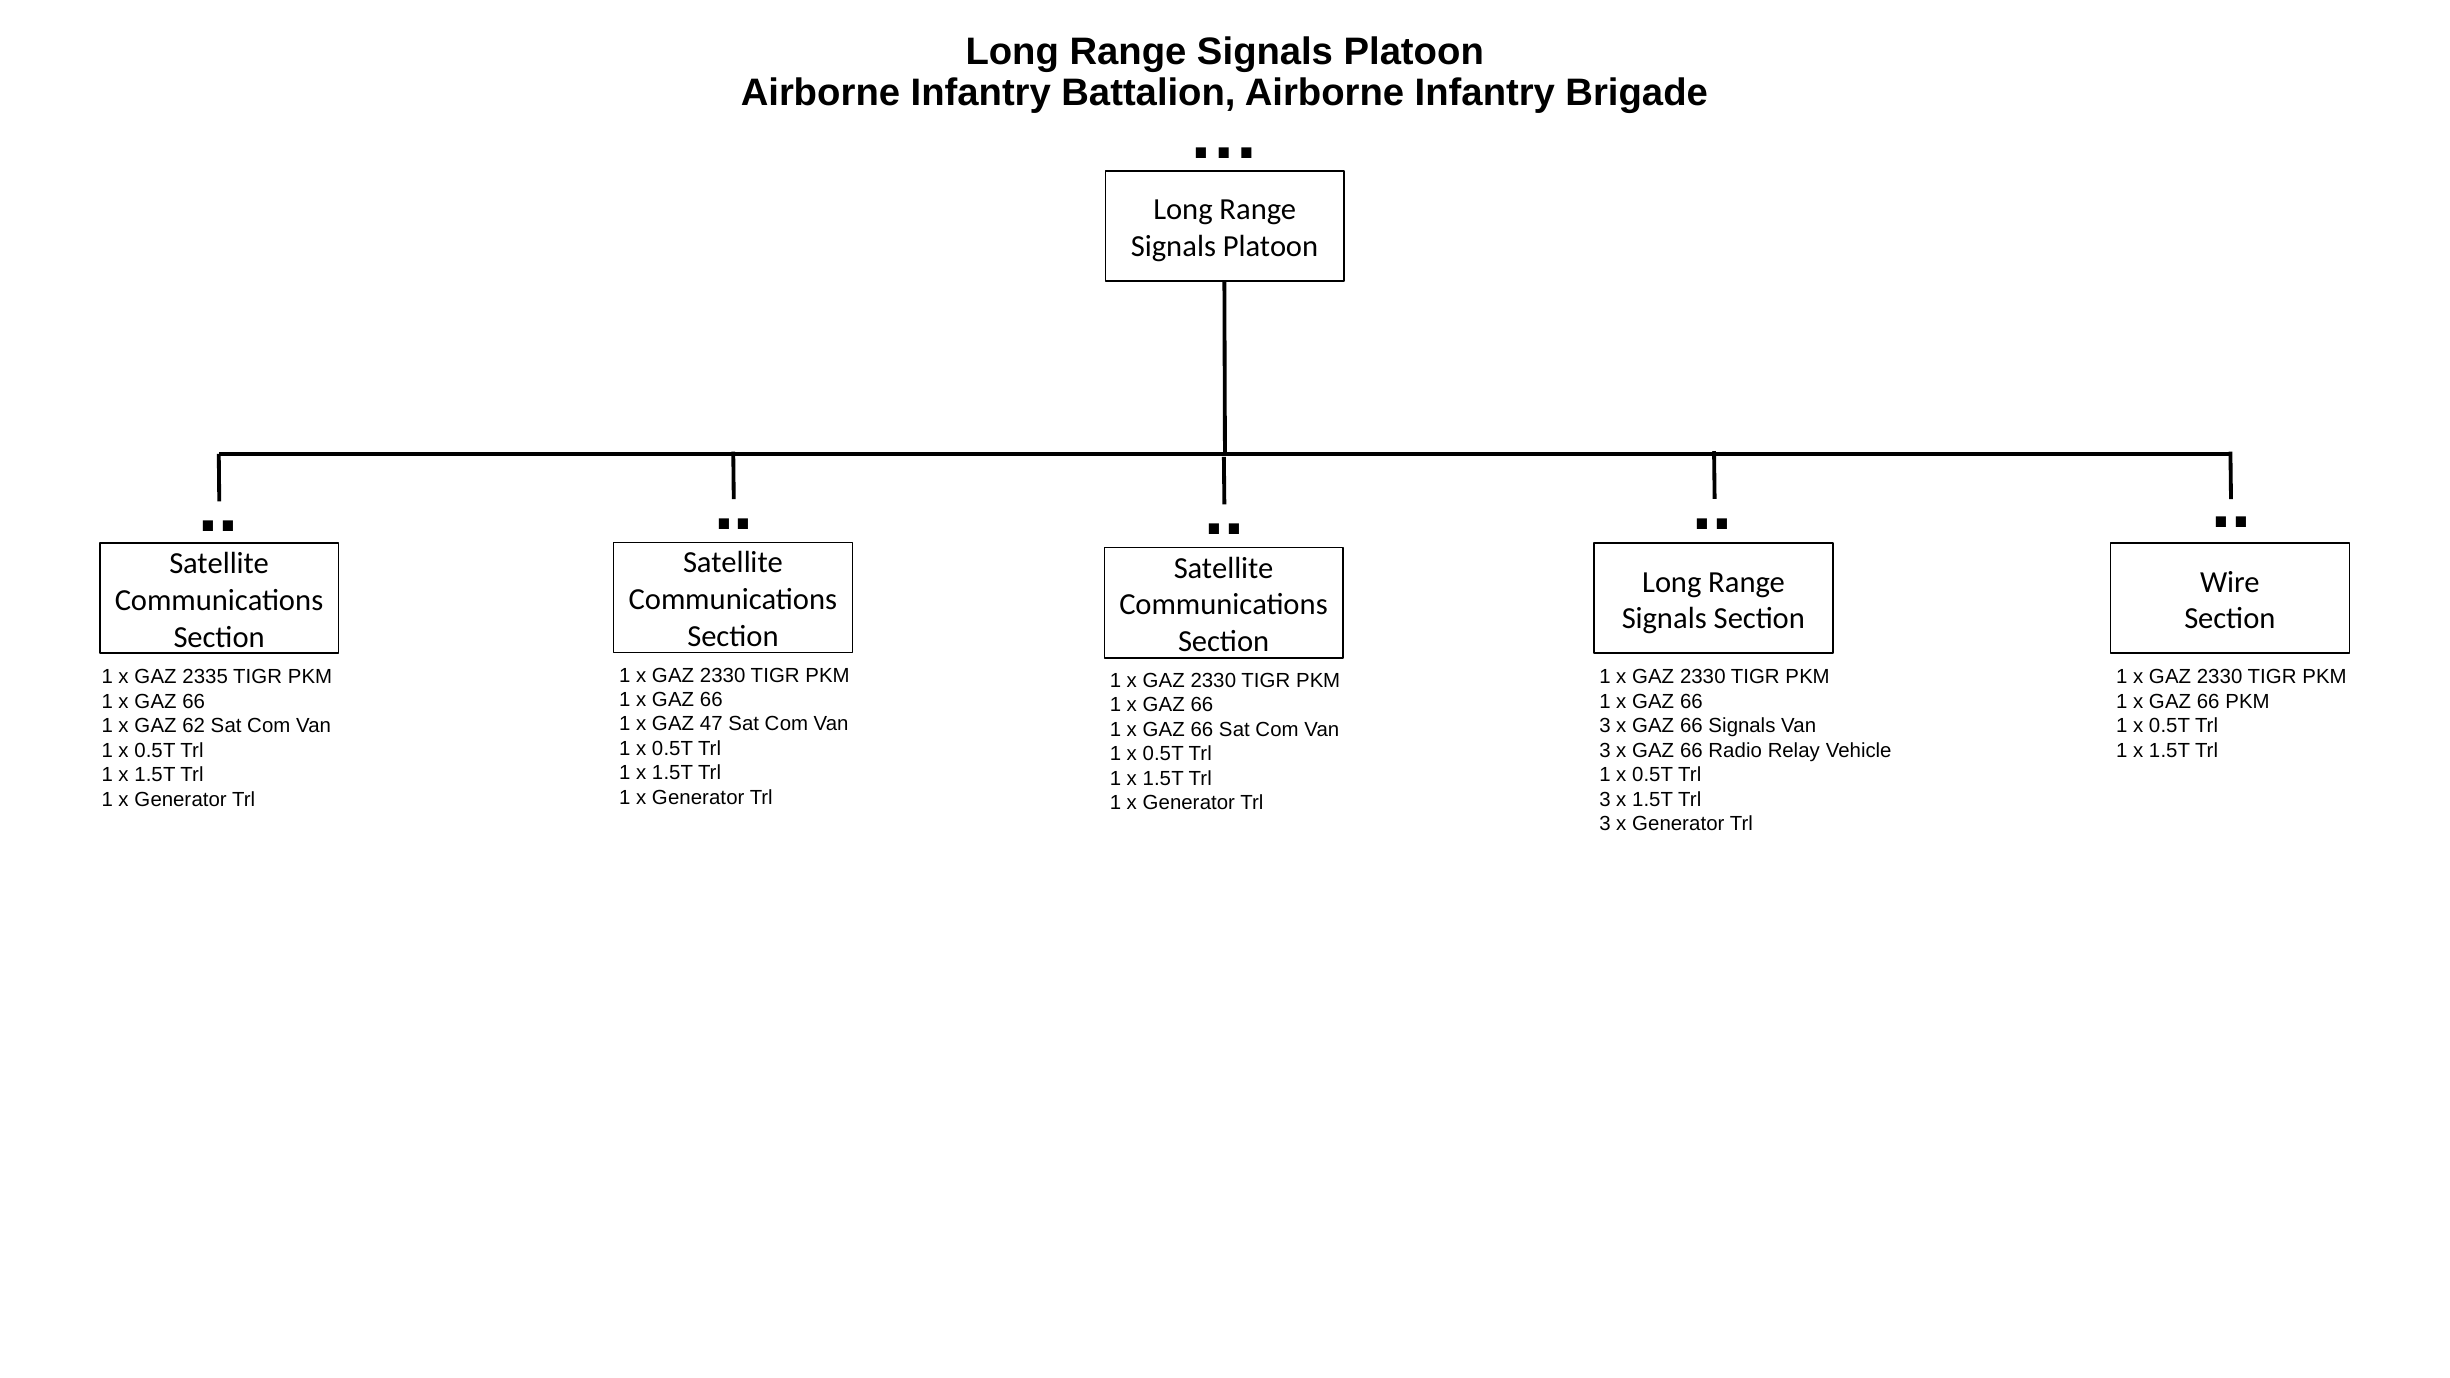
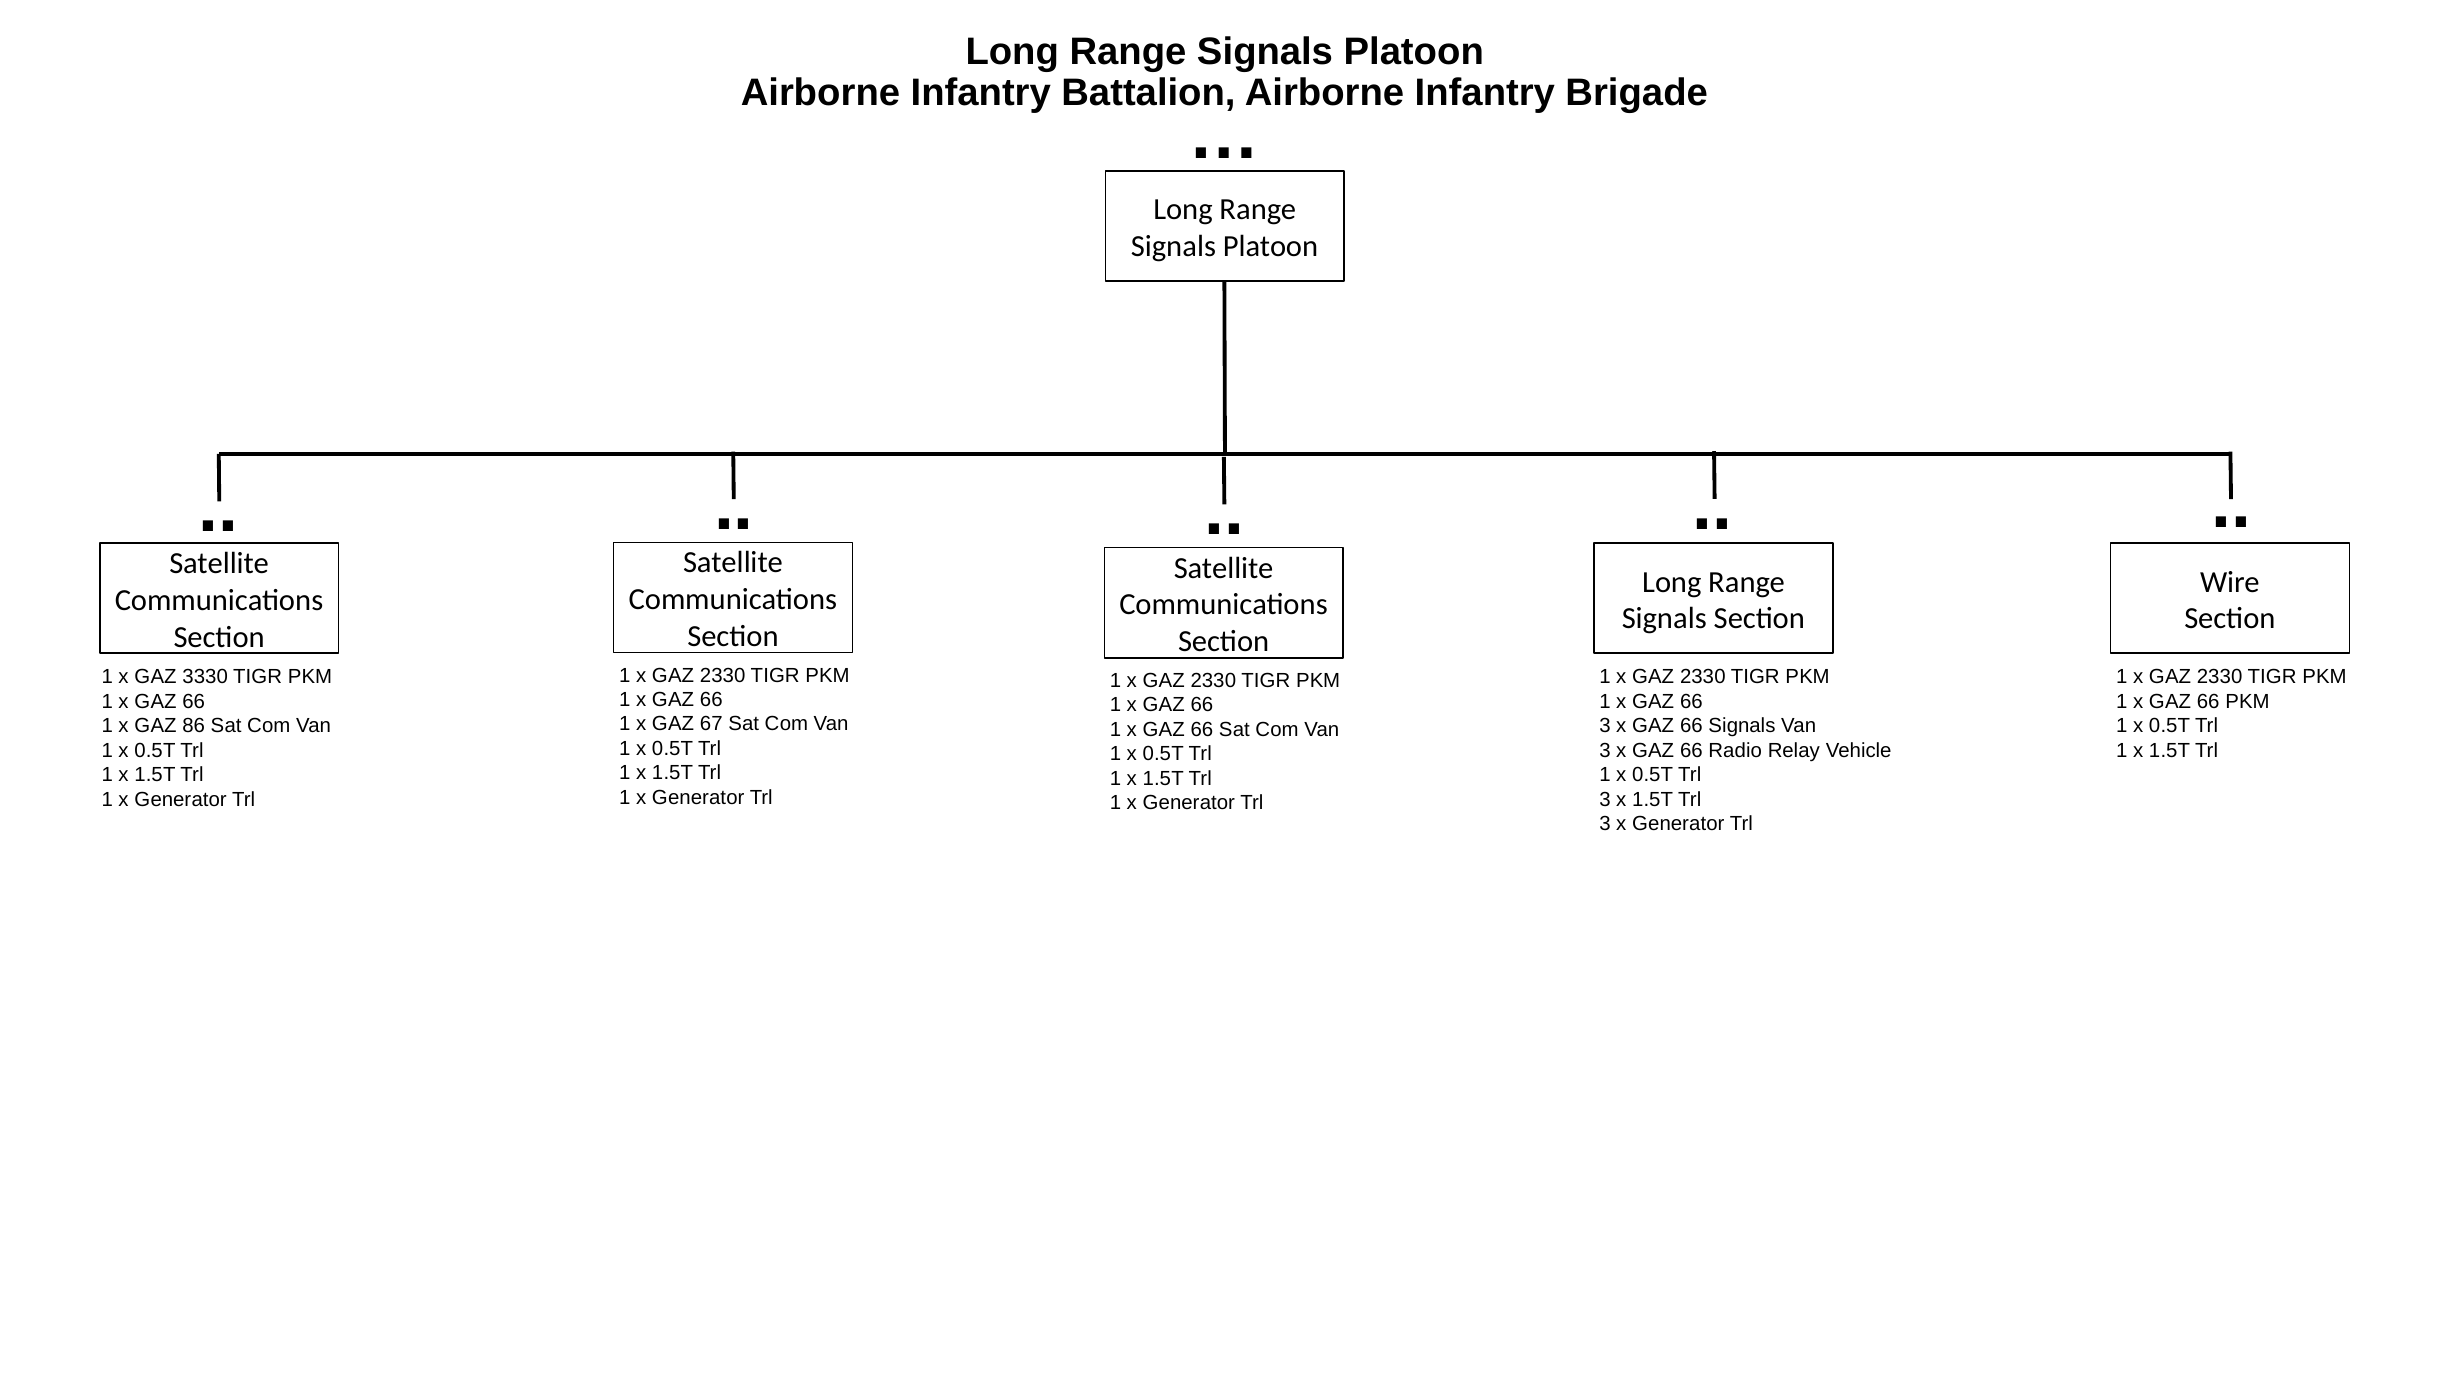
2335: 2335 -> 3330
47: 47 -> 67
62: 62 -> 86
